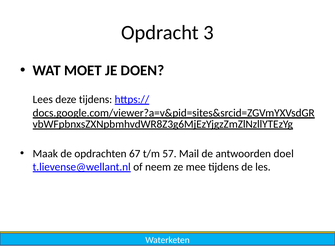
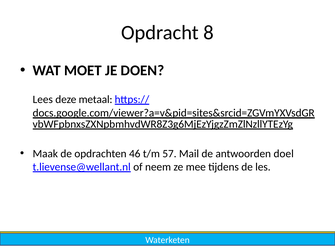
3: 3 -> 8
deze tijdens: tijdens -> metaal
67: 67 -> 46
